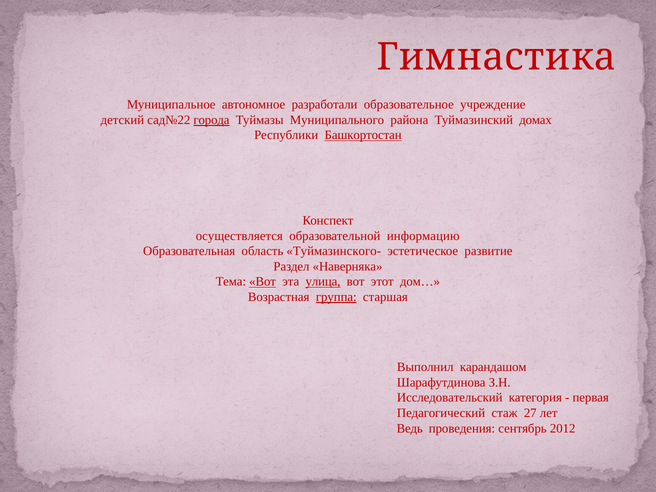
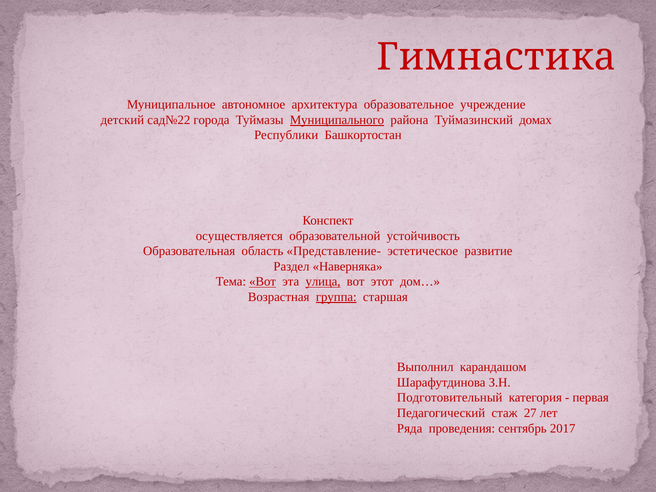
разработали: разработали -> архитектура
города underline: present -> none
Муниципального underline: none -> present
Башкортостан underline: present -> none
информацию: информацию -> устойчивость
Туймазинского-: Туймазинского- -> Представление-
Исследовательский: Исследовательский -> Подготовительный
Ведь: Ведь -> Ряда
2012: 2012 -> 2017
